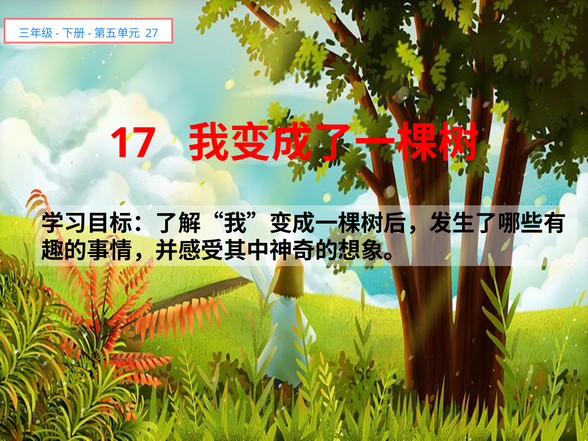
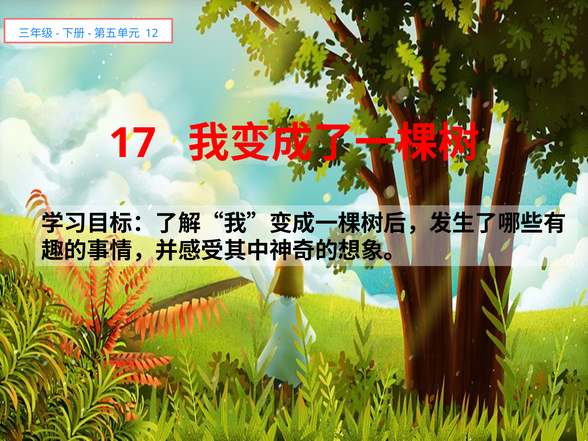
27: 27 -> 12
